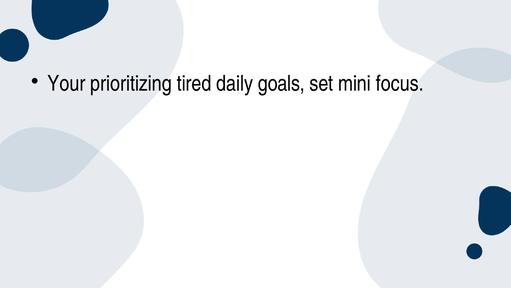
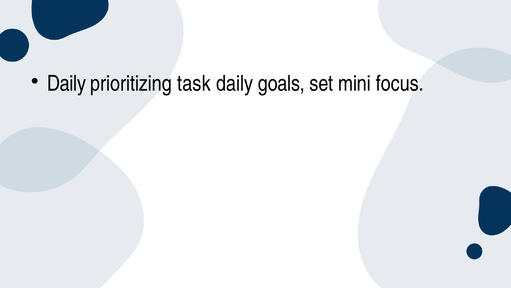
Your at (66, 83): Your -> Daily
tired: tired -> task
